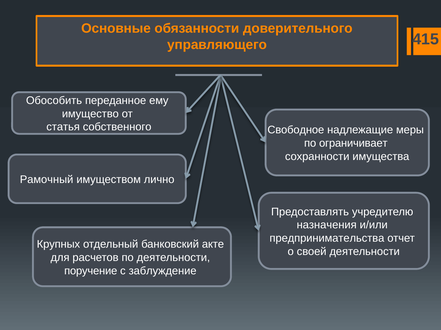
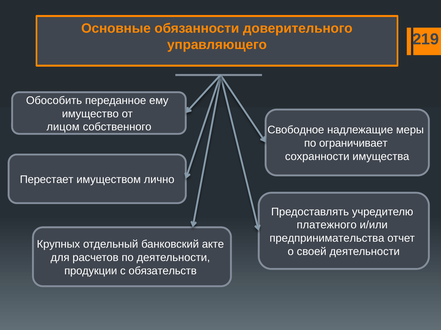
415: 415 -> 219
статья: статья -> лицом
Рамочный: Рамочный -> Перестает
назначения: назначения -> платежного
поручение: поручение -> продукции
заблуждение: заблуждение -> обязательств
